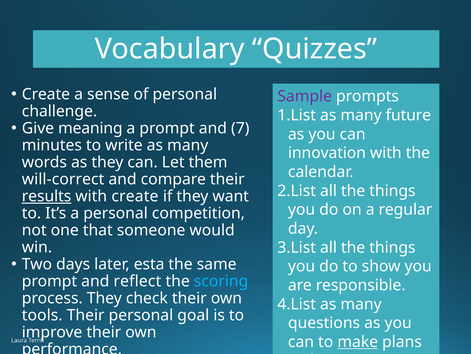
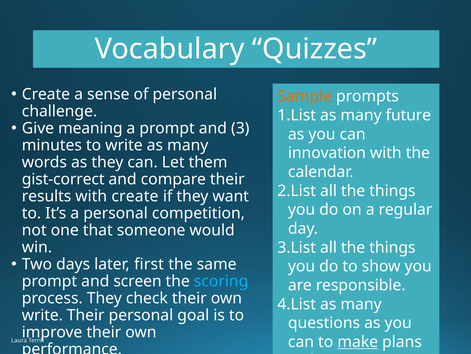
Sample colour: purple -> orange
7: 7 -> 3
will-correct: will-correct -> gist-correct
results underline: present -> none
esta: esta -> first
reflect: reflect -> screen
tools at (42, 315): tools -> write
